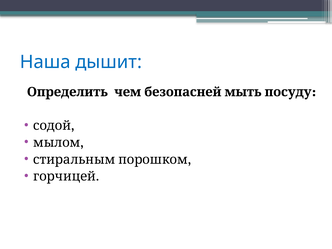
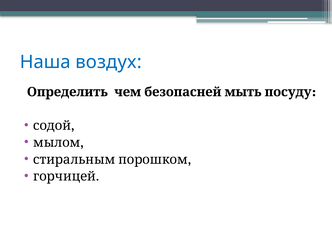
дышит: дышит -> воздух
